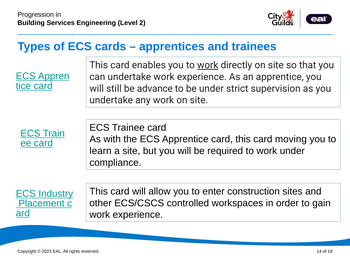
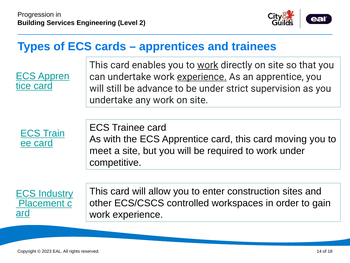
experience at (202, 77) underline: none -> present
learn: learn -> meet
compliance: compliance -> competitive
